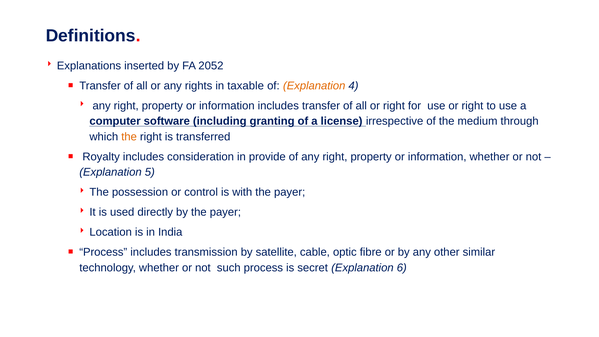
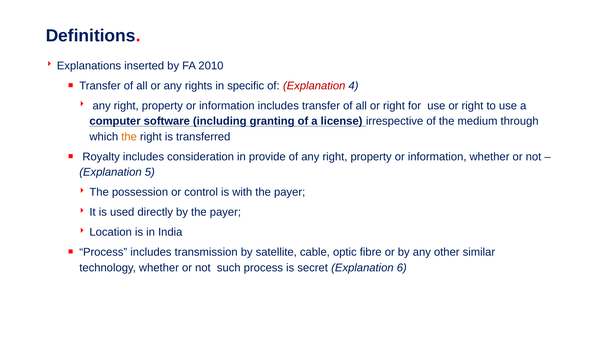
2052: 2052 -> 2010
taxable: taxable -> specific
Explanation at (314, 86) colour: orange -> red
